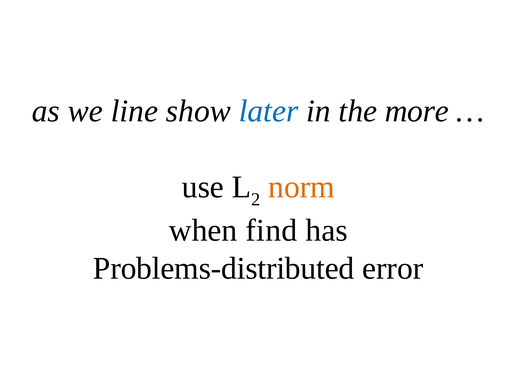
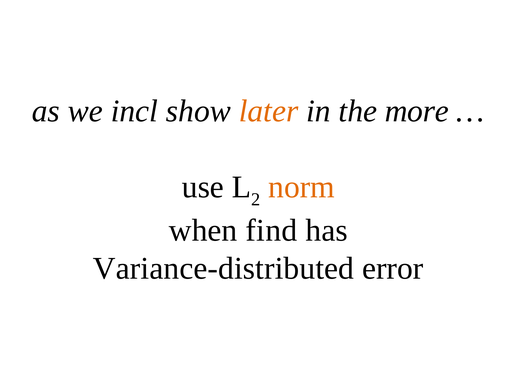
line: line -> incl
later colour: blue -> orange
Problems-distributed: Problems-distributed -> Variance-distributed
